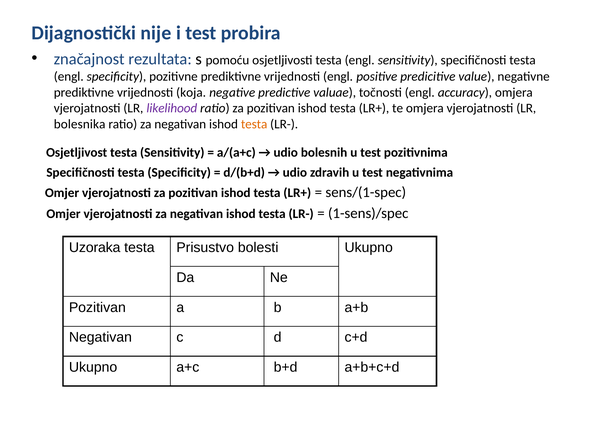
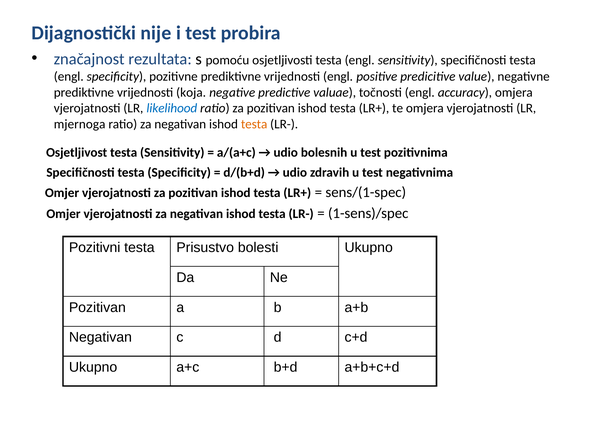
likelihood colour: purple -> blue
bolesnika: bolesnika -> mjernoga
Uzoraka: Uzoraka -> Pozitivni
